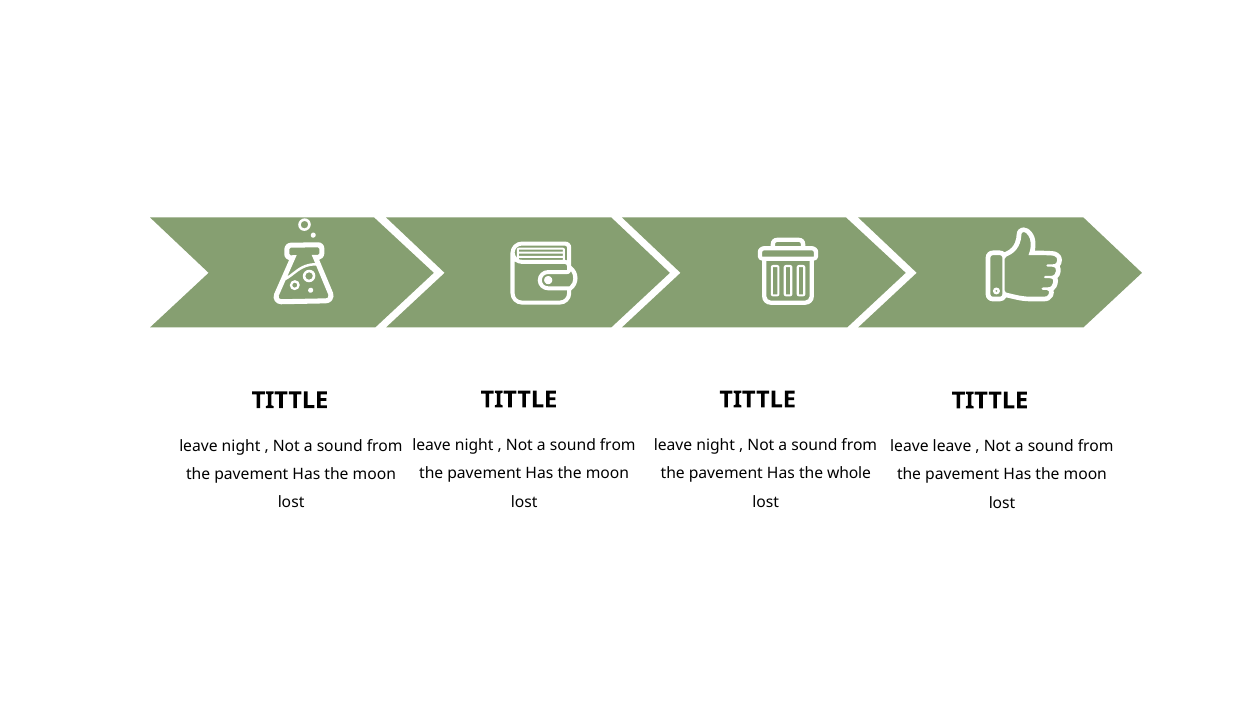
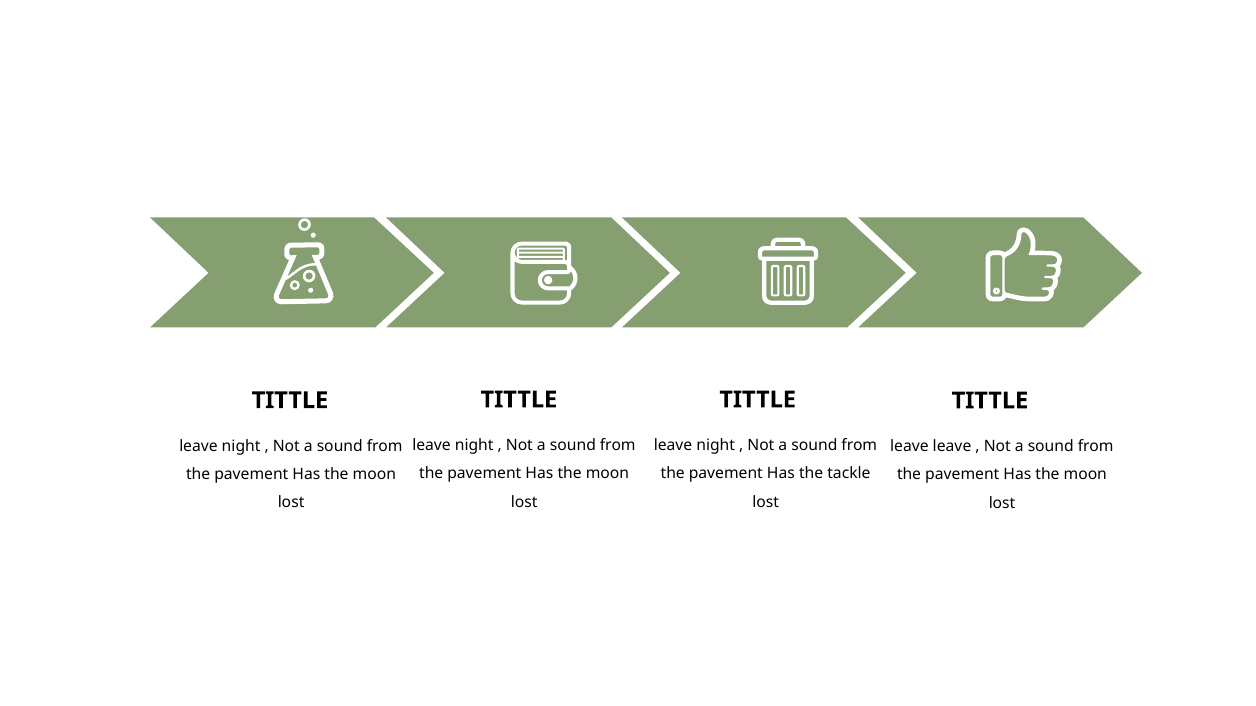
whole: whole -> tackle
